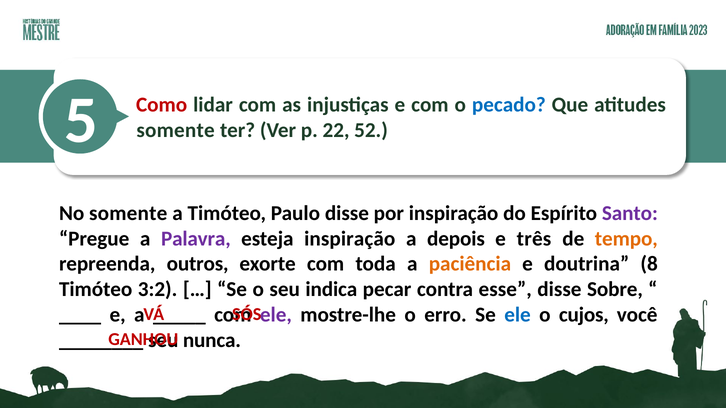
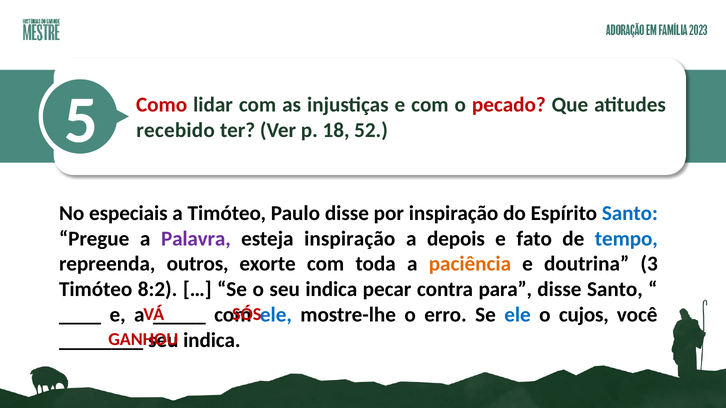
pecado colour: blue -> red
somente at (176, 130): somente -> recebido
22: 22 -> 18
No somente: somente -> especiais
Santo at (630, 213) colour: purple -> blue
três: três -> fato
tempo colour: orange -> blue
8: 8 -> 3
3:2: 3:2 -> 8:2
esse: esse -> para
disse Sobre: Sobre -> Santo
ele at (276, 315) colour: purple -> blue
nunca at (212, 341): nunca -> indica
